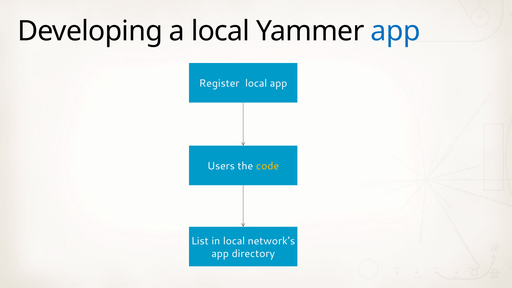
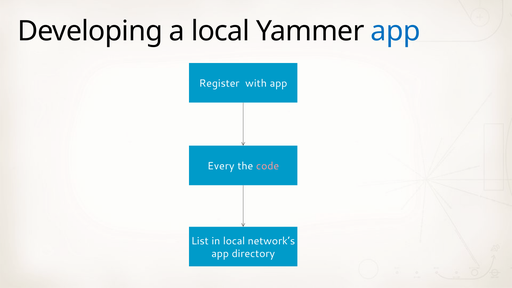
Register local: local -> with
Users: Users -> Every
code colour: yellow -> pink
